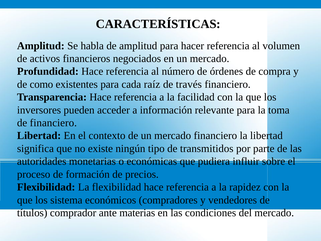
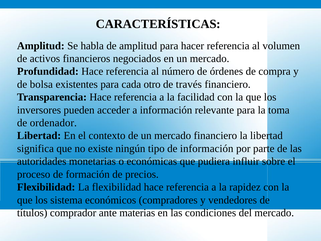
como: como -> bolsa
raíz: raíz -> otro
de financiero: financiero -> ordenador
de transmitidos: transmitidos -> información
